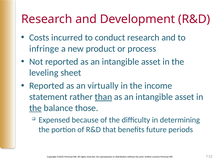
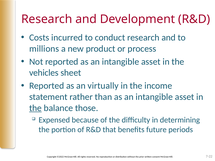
infringe: infringe -> millions
leveling: leveling -> vehicles
than underline: present -> none
